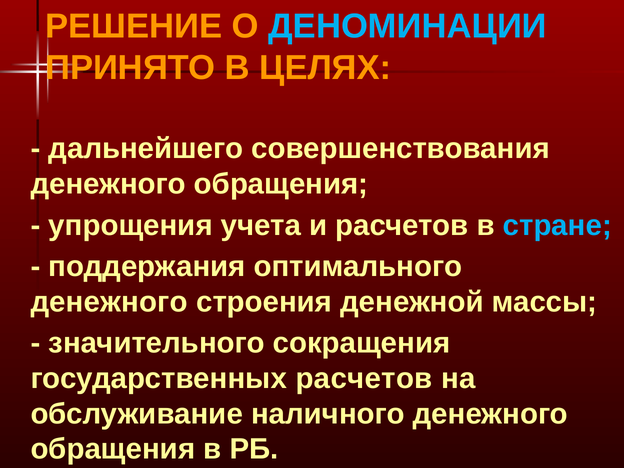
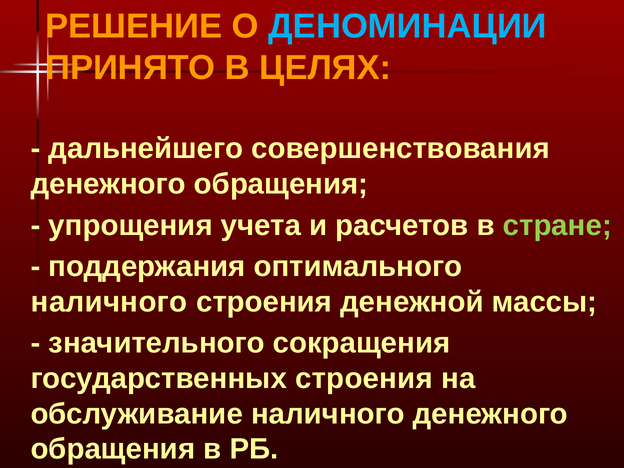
стране colour: light blue -> light green
денежного at (109, 302): денежного -> наличного
государственных расчетов: расчетов -> строения
